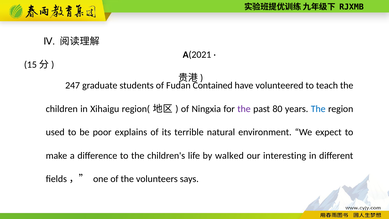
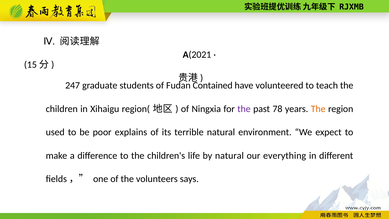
80: 80 -> 78
The at (318, 109) colour: blue -> orange
by walked: walked -> natural
interesting: interesting -> everything
